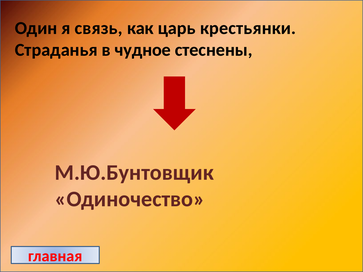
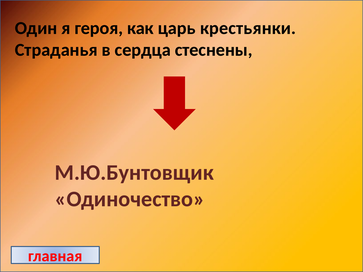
связь: связь -> героя
чудное: чудное -> сердца
